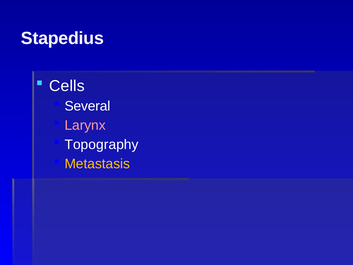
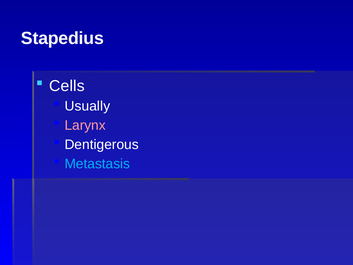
Several: Several -> Usually
Topography: Topography -> Dentigerous
Metastasis colour: yellow -> light blue
